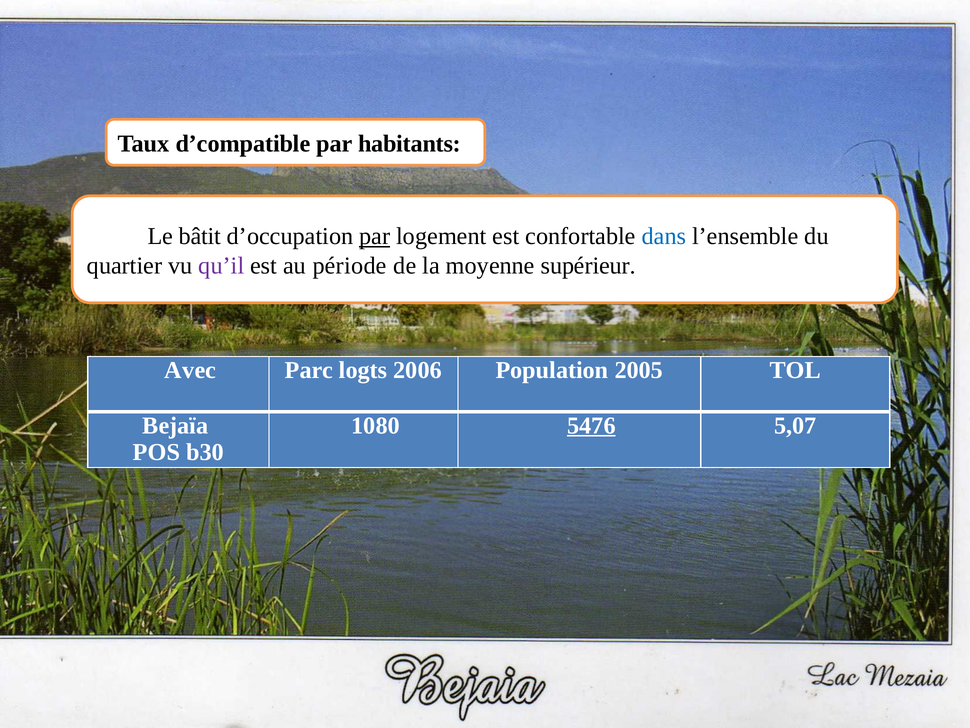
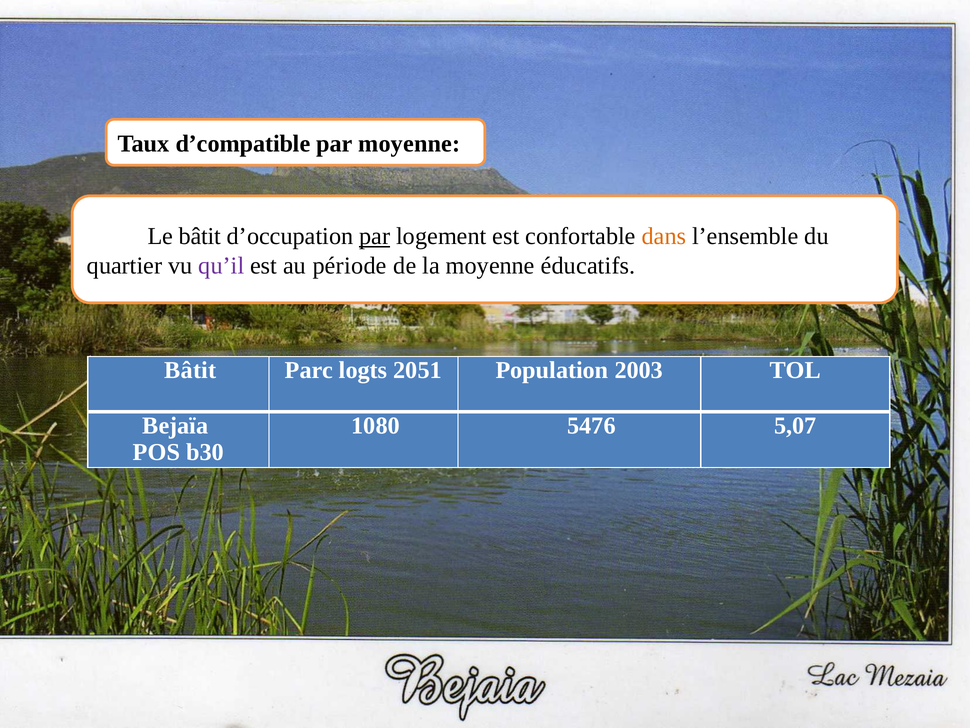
par habitants: habitants -> moyenne
dans colour: blue -> orange
supérieur: supérieur -> éducatifs
Avec at (190, 370): Avec -> Bâtit
2006: 2006 -> 2051
2005: 2005 -> 2003
5476 underline: present -> none
